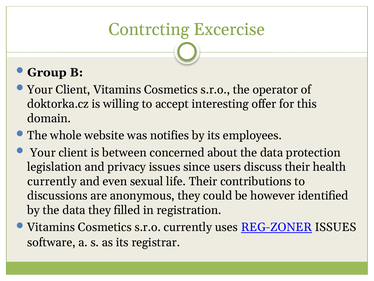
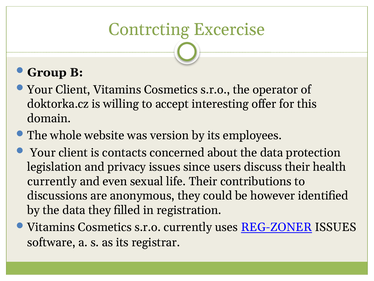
notifies: notifies -> version
between: between -> contacts
